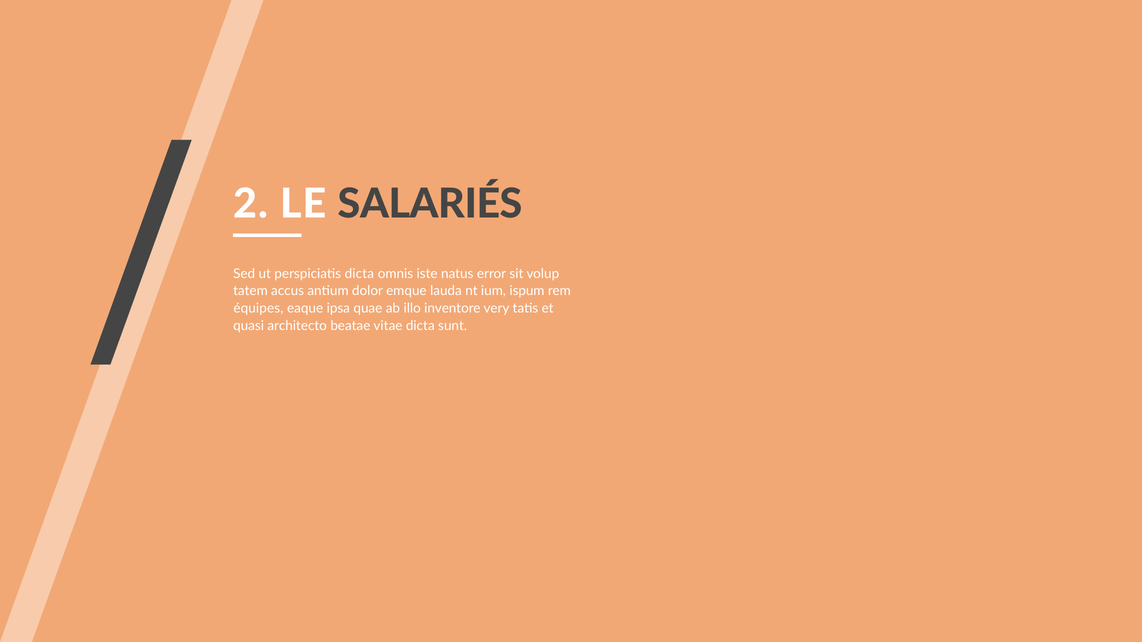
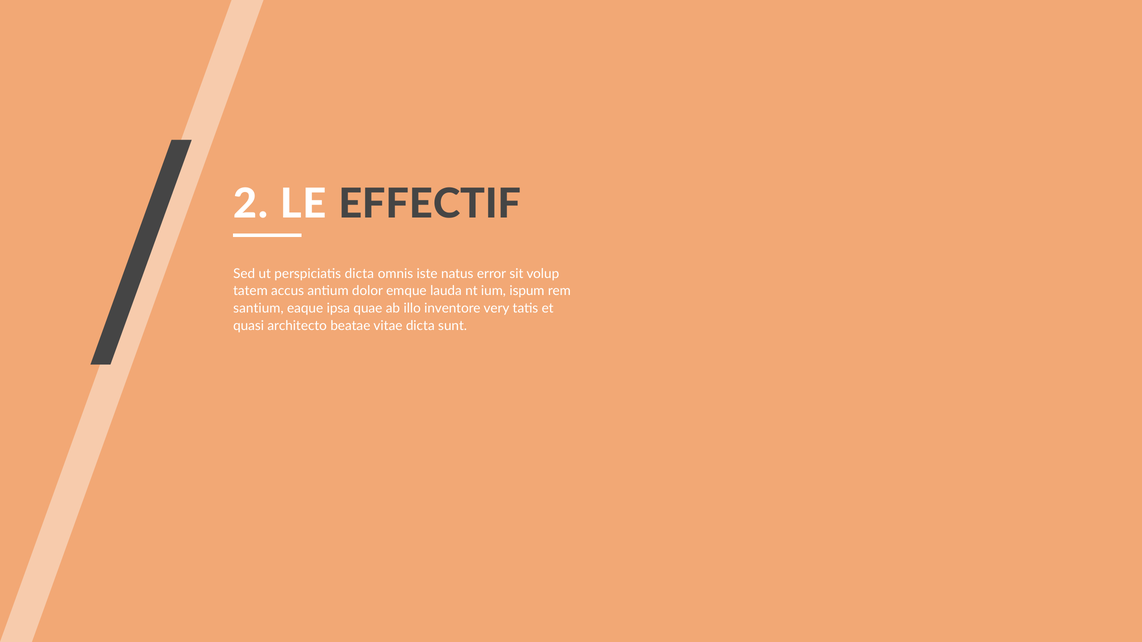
SALARIÉS: SALARIÉS -> EFFECTIF
équipes: équipes -> santium
